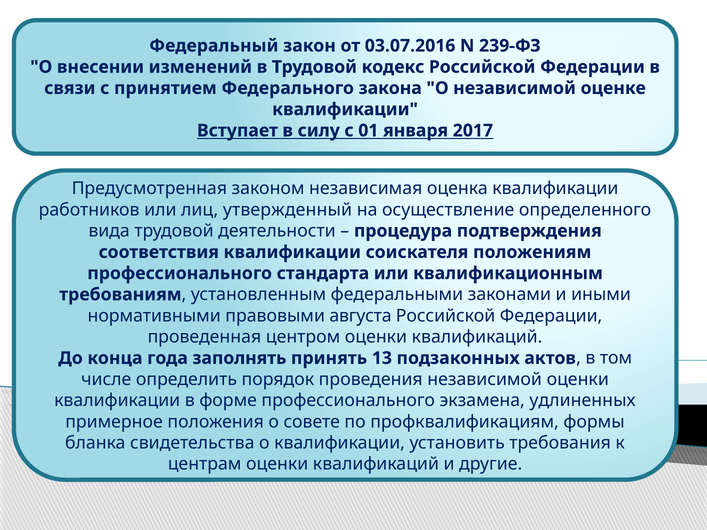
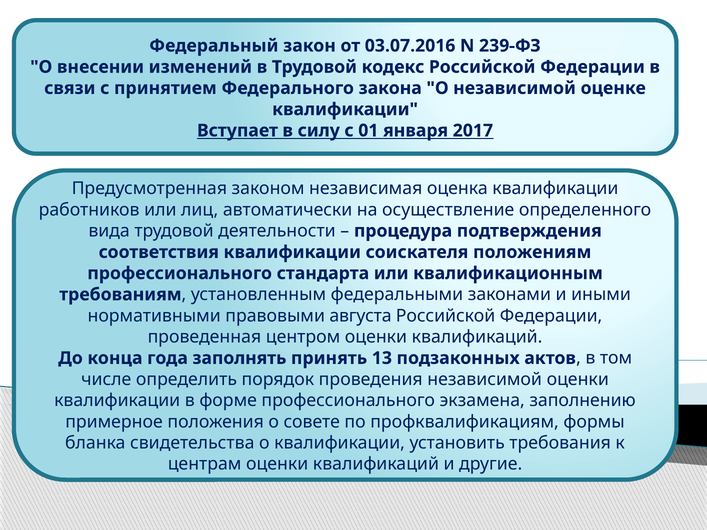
утвержденный: утвержденный -> автоматически
удлиненных: удлиненных -> заполнению
